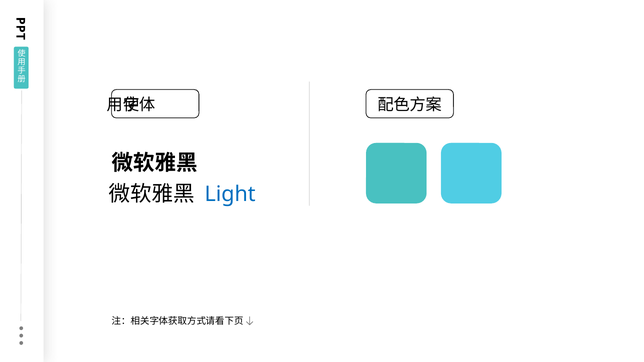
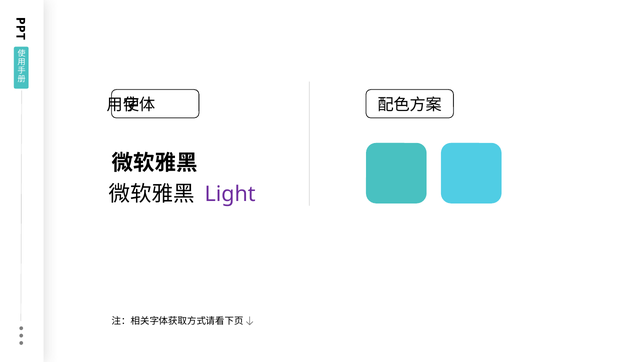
Light colour: blue -> purple
